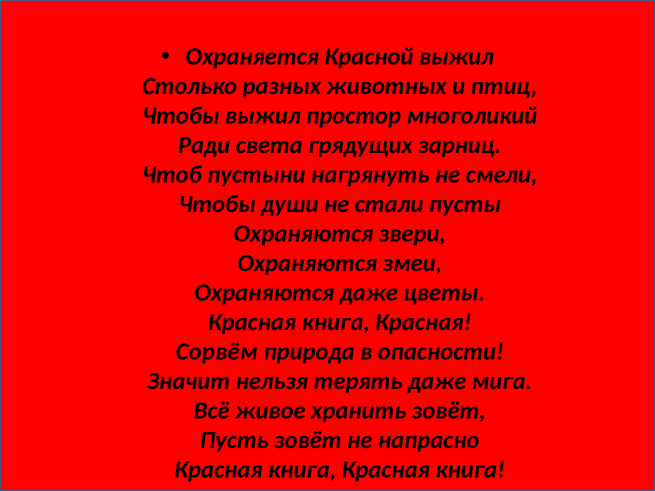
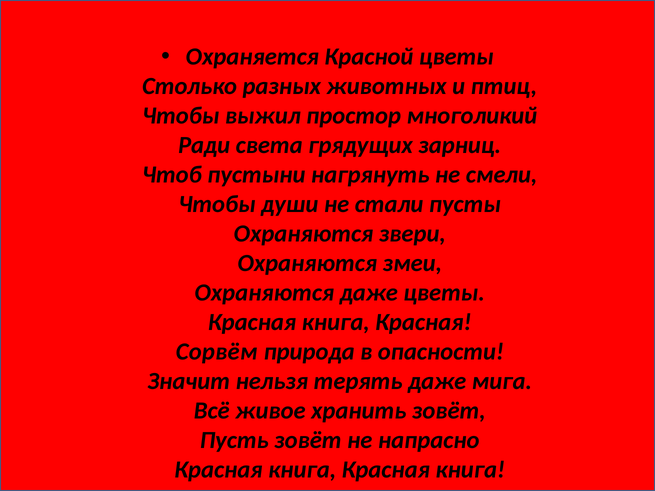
Красной выжил: выжил -> цветы
